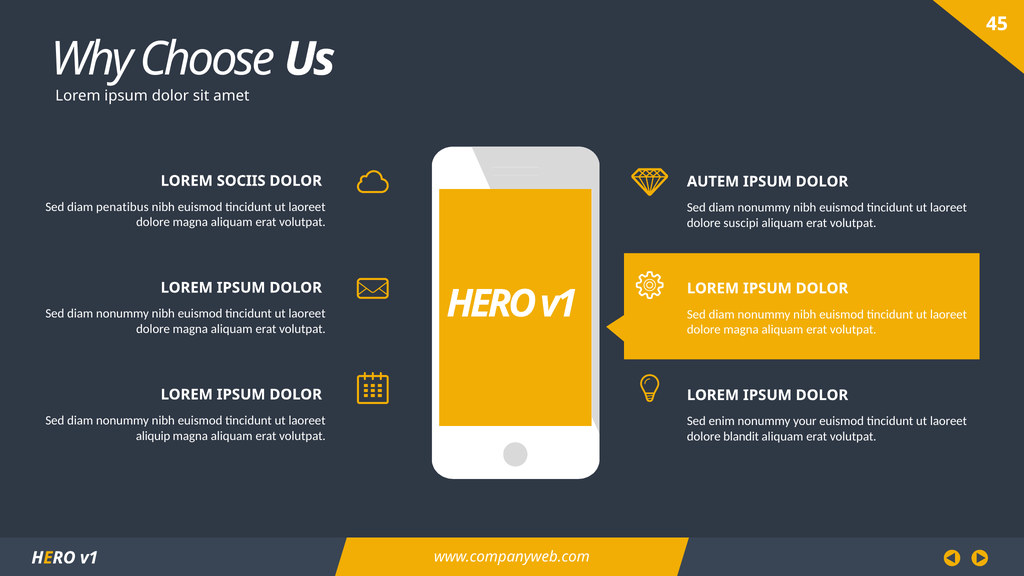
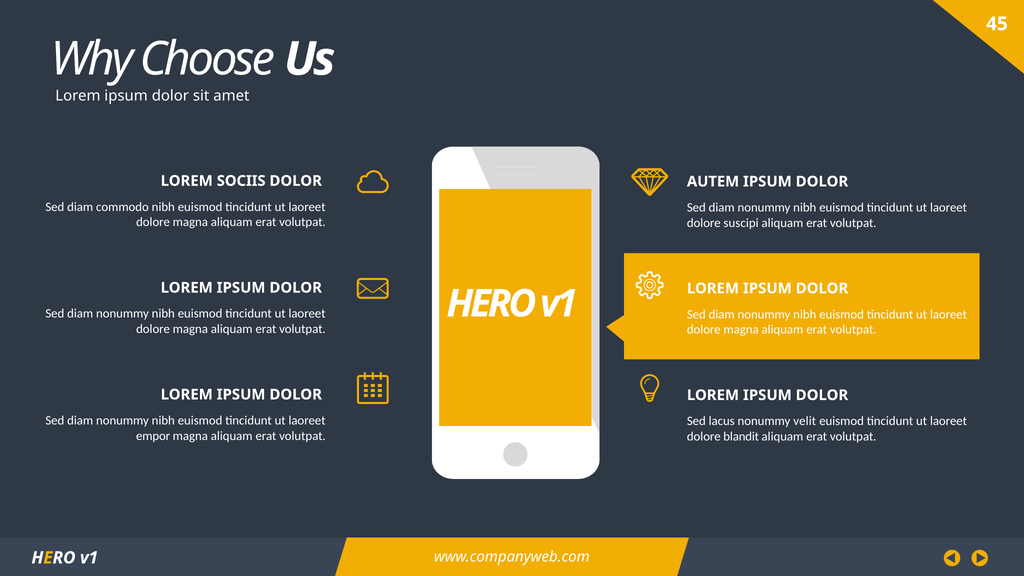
penatibus: penatibus -> commodo
enim: enim -> lacus
your: your -> velit
aliquip: aliquip -> empor
